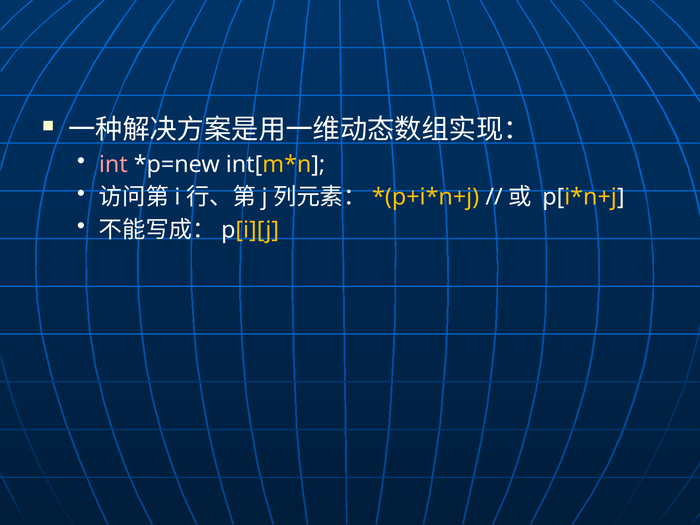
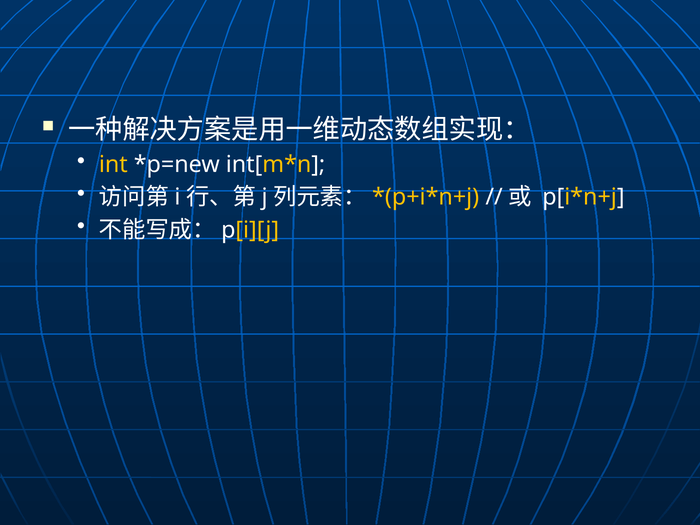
int colour: pink -> yellow
